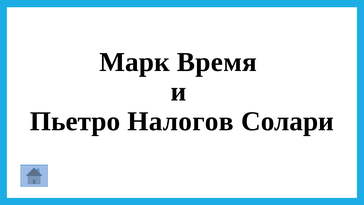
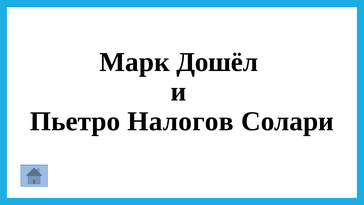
Время: Время -> Дошёл
